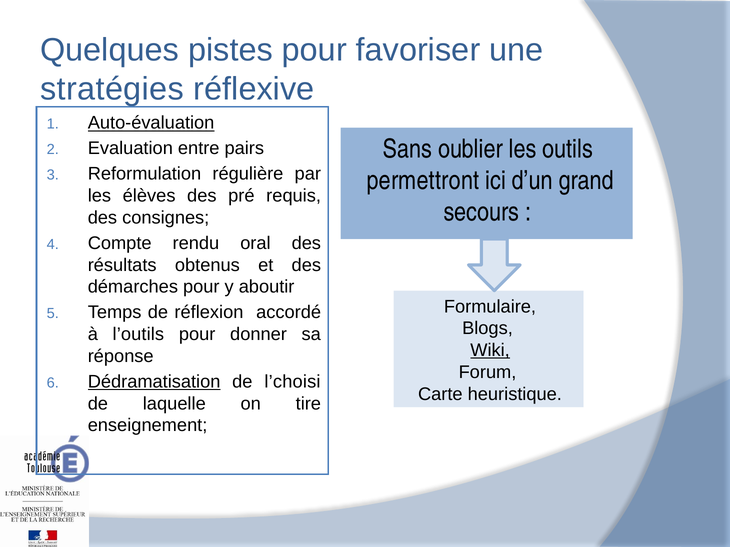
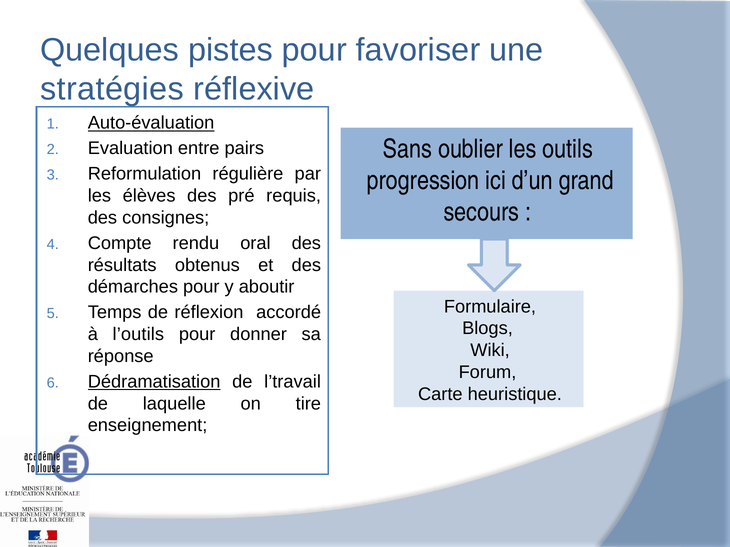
permettront: permettront -> progression
Wiki underline: present -> none
l’choisi: l’choisi -> l’travail
